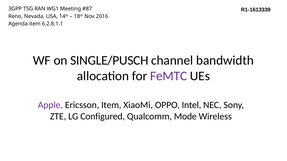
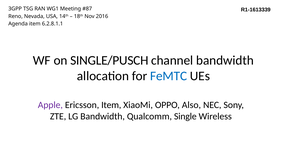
FeMTC colour: purple -> blue
Intel: Intel -> Also
LG Configured: Configured -> Bandwidth
Mode: Mode -> Single
